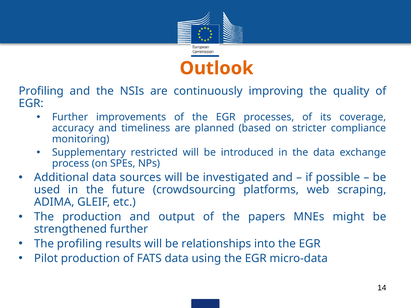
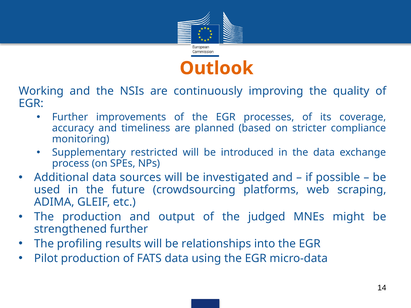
Profiling at (41, 91): Profiling -> Working
papers: papers -> judged
